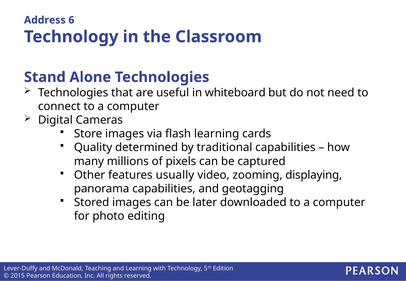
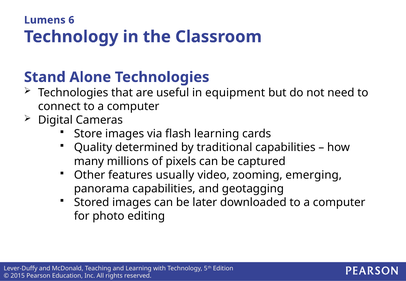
Address: Address -> Lumens
whiteboard: whiteboard -> equipment
displaying: displaying -> emerging
